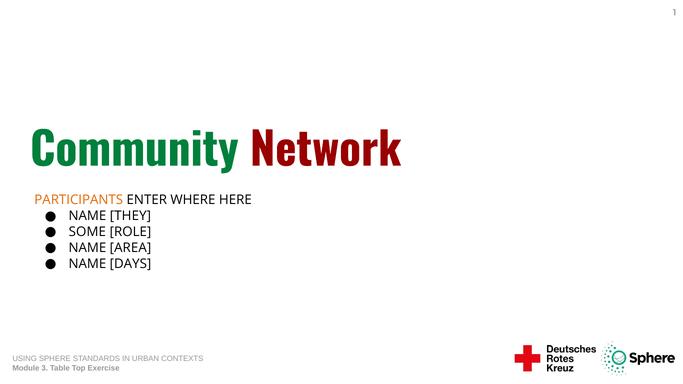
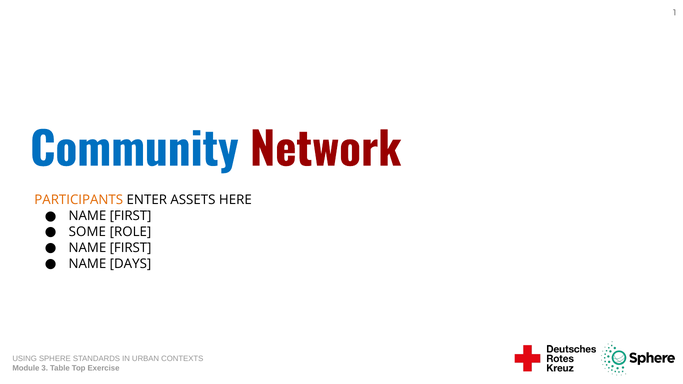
Community colour: green -> blue
WHERE: WHERE -> ASSETS
THEY at (130, 216): THEY -> FIRST
AREA at (130, 248): AREA -> FIRST
